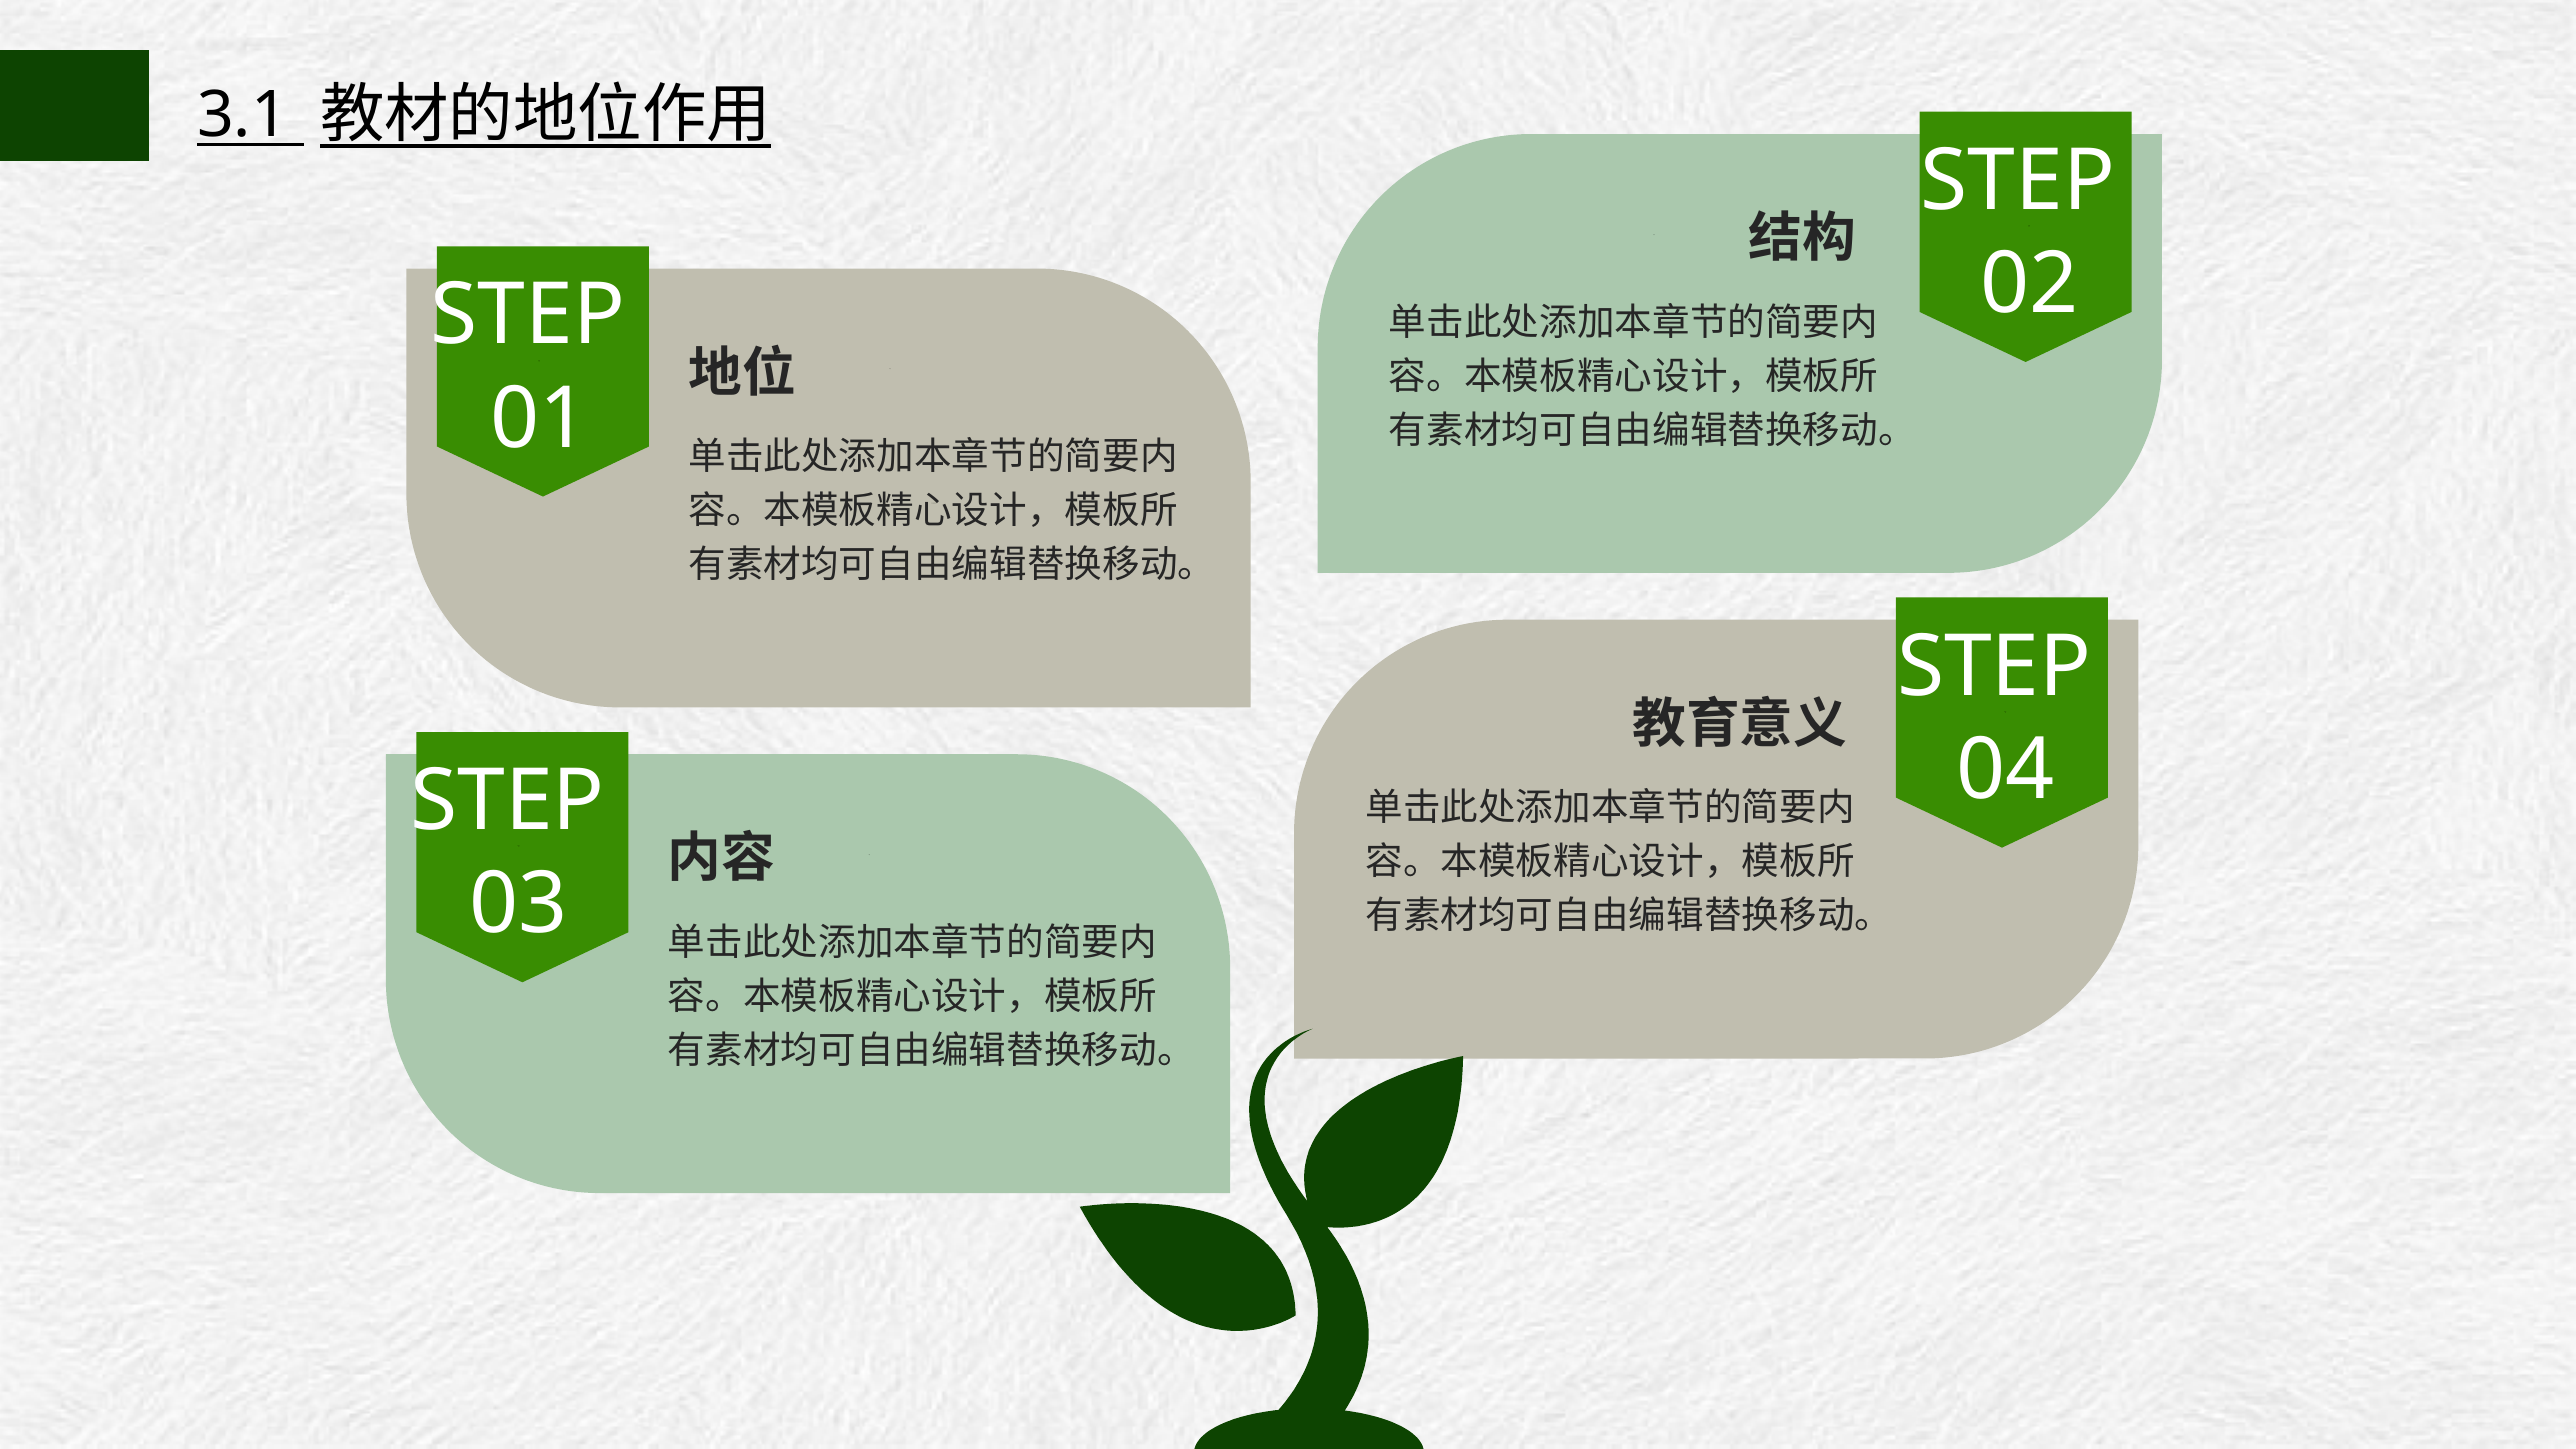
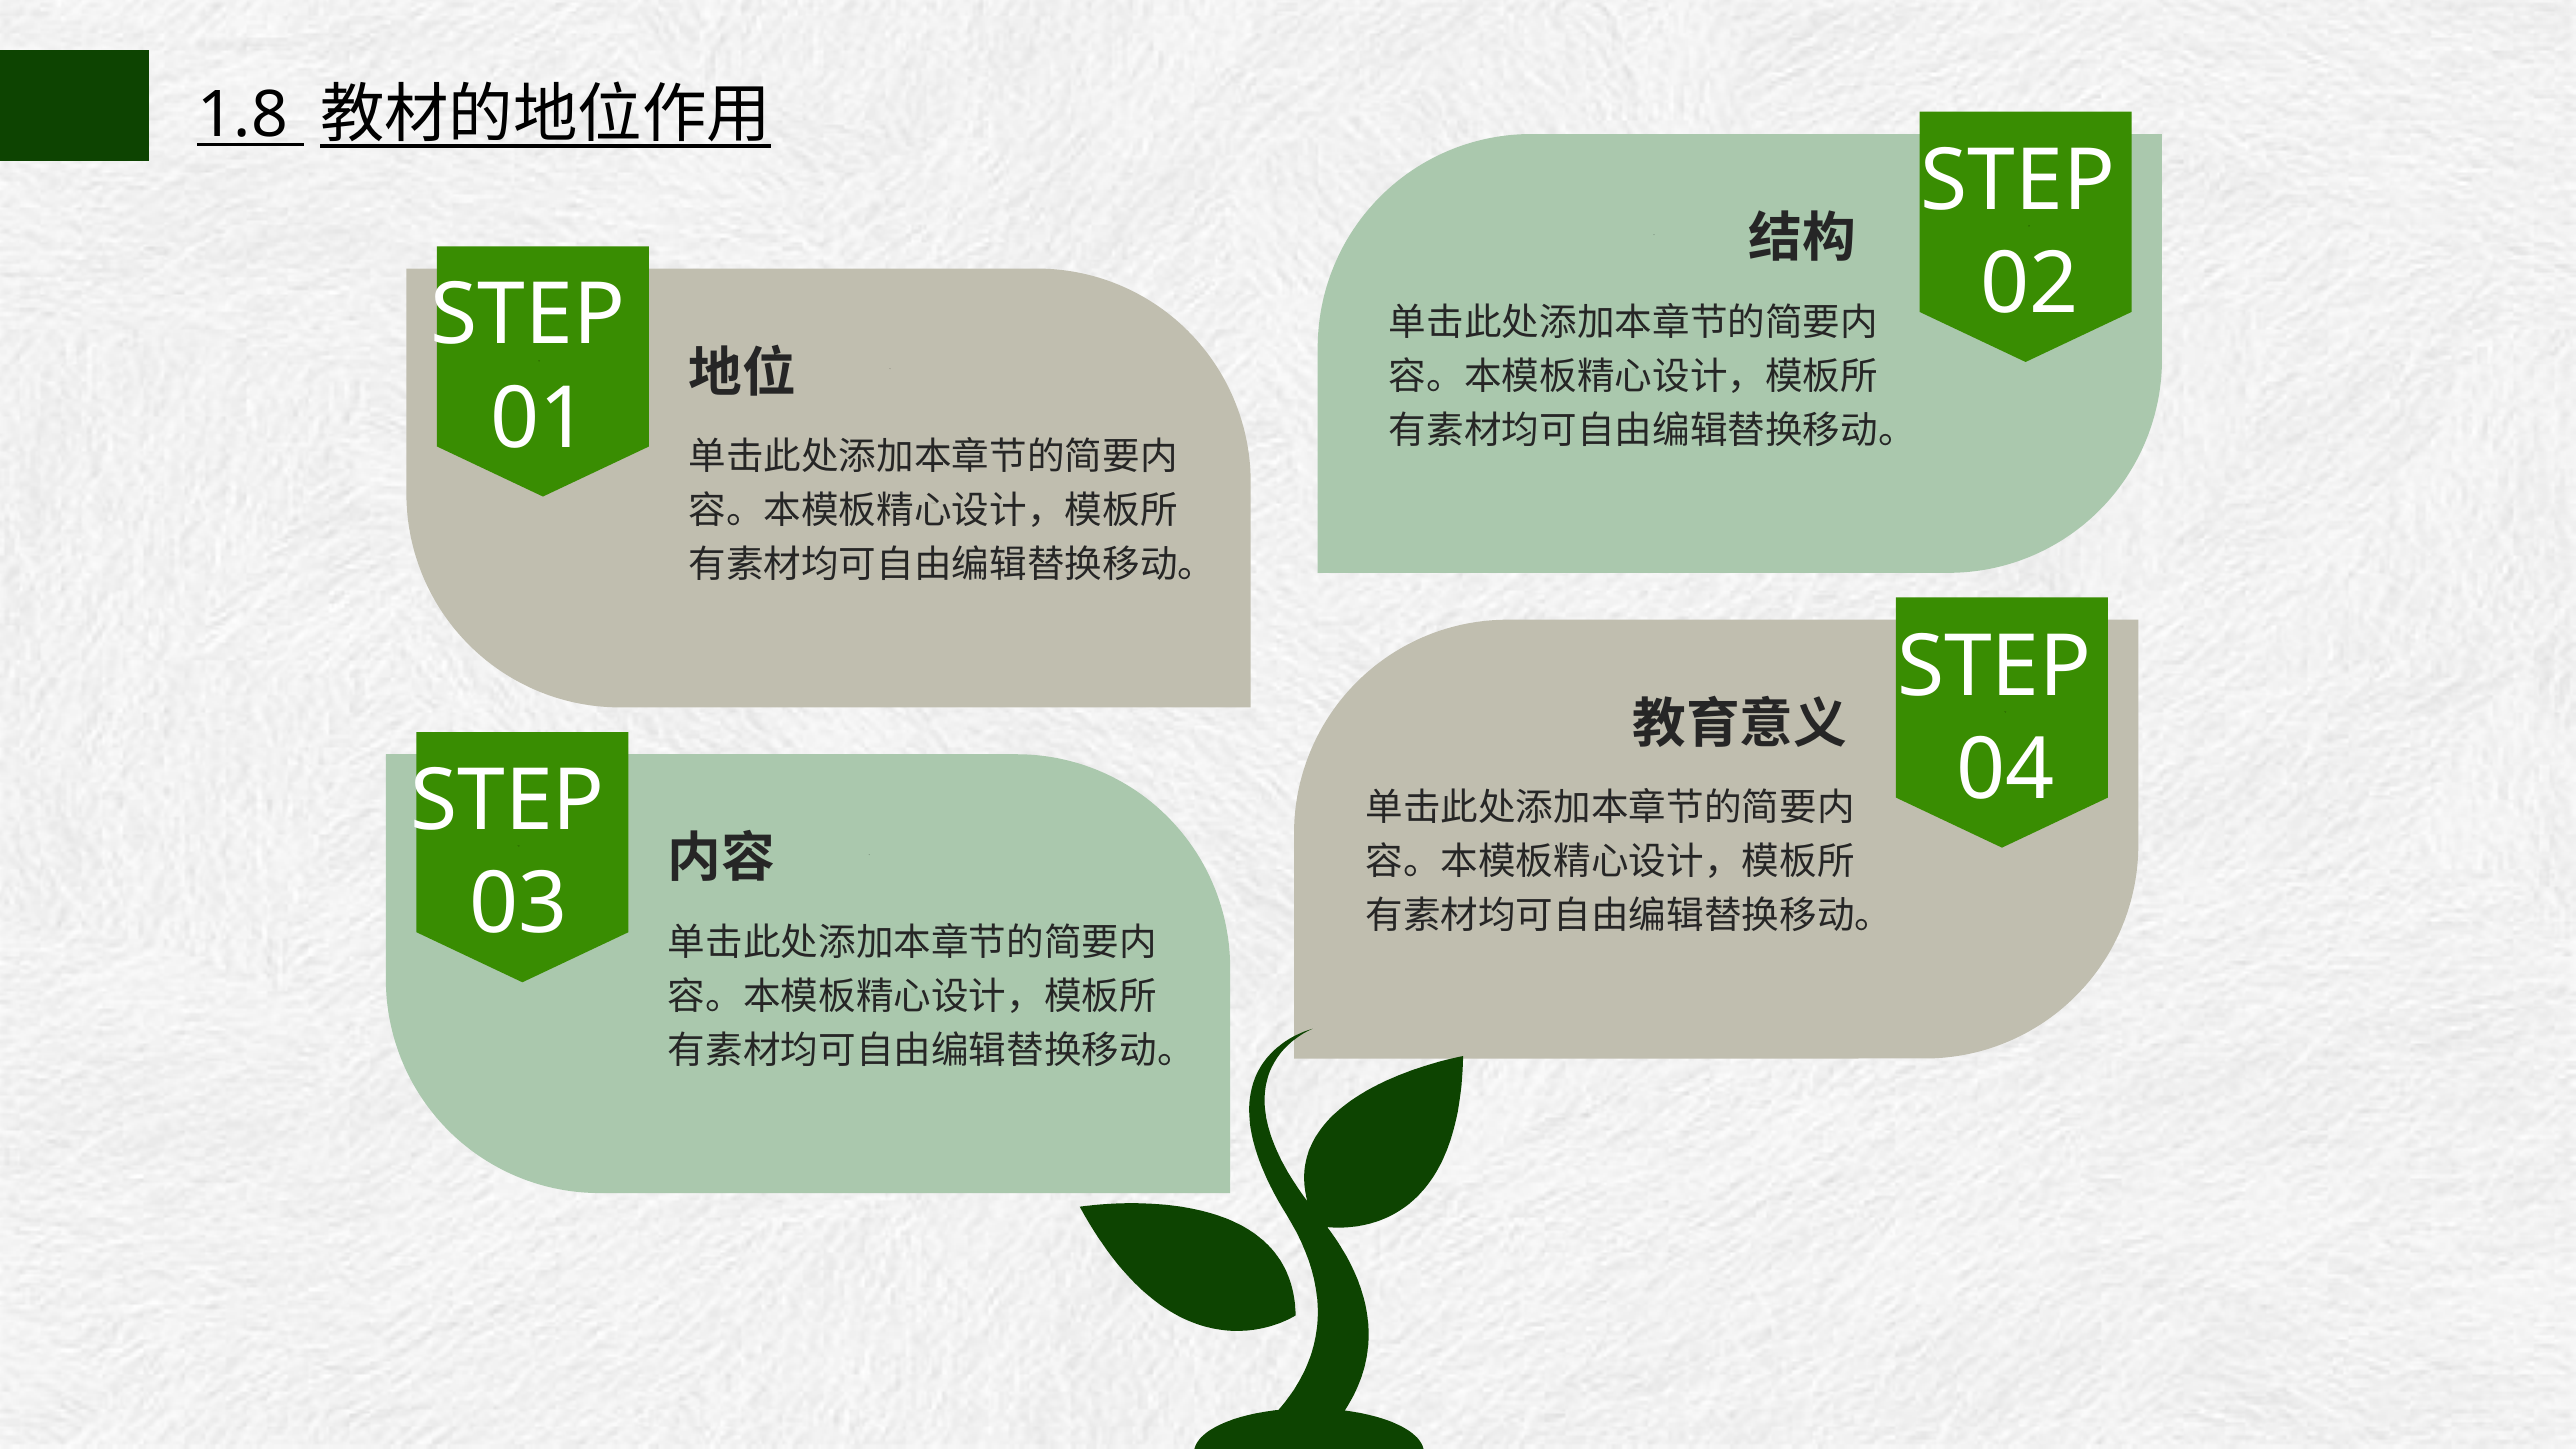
3.1: 3.1 -> 1.8
